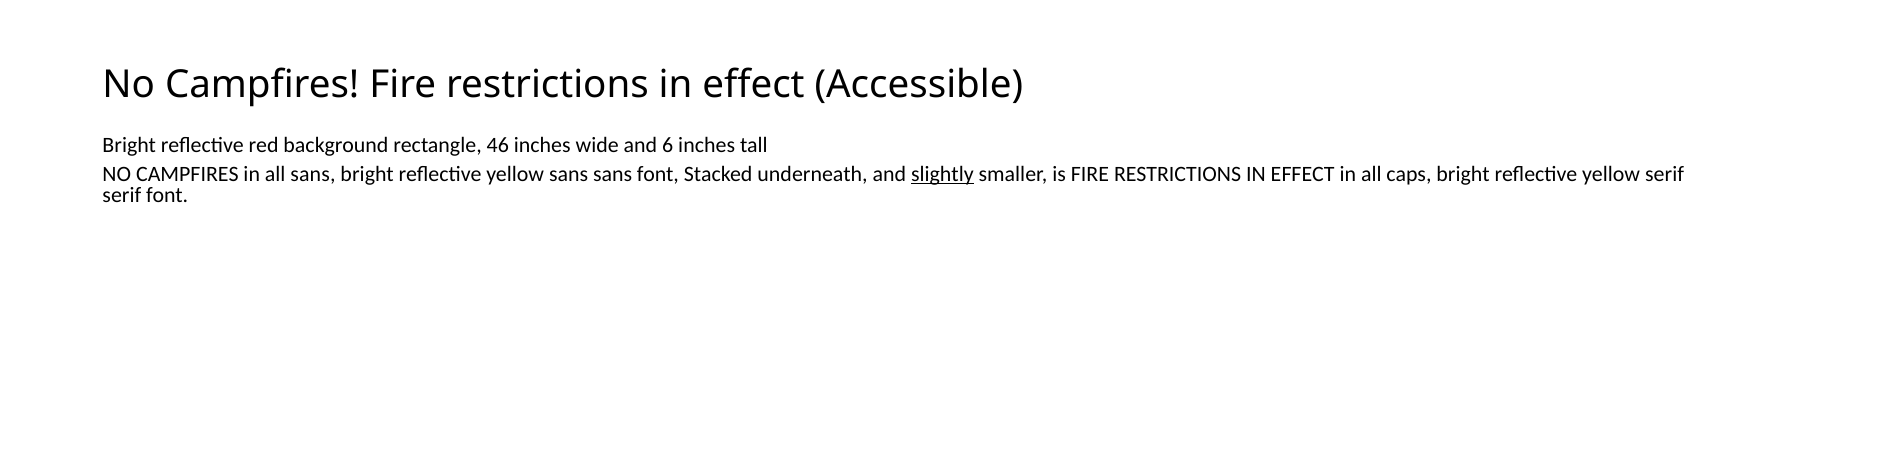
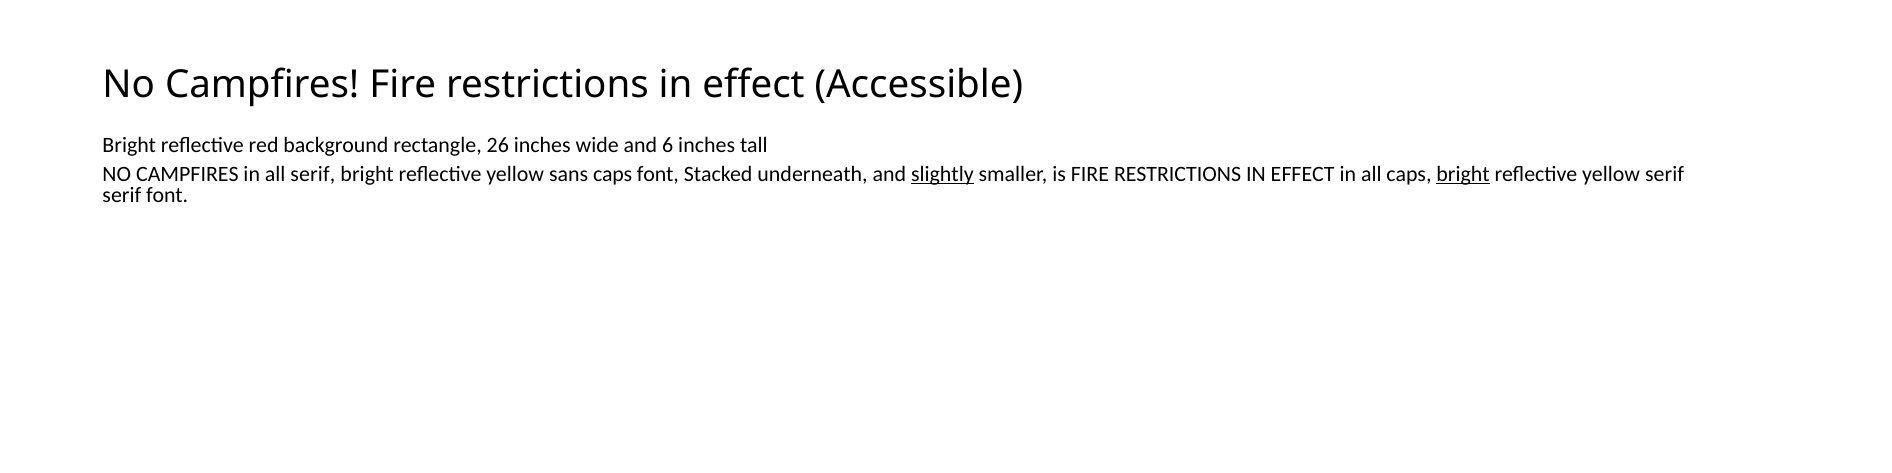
46: 46 -> 26
all sans: sans -> serif
sans sans: sans -> caps
bright at (1463, 174) underline: none -> present
